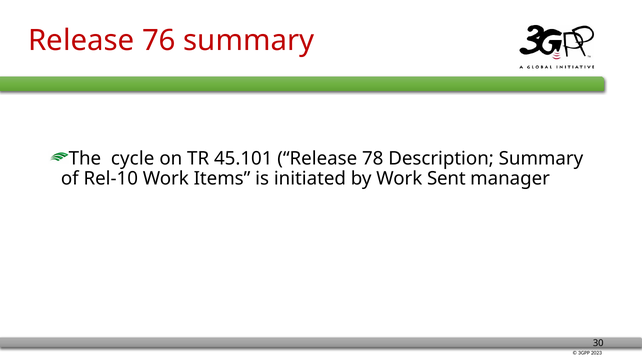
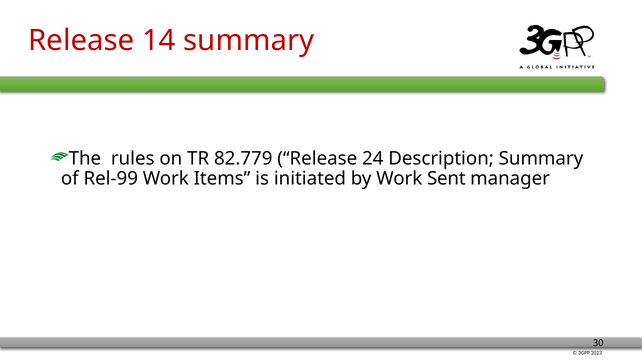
76: 76 -> 14
cycle: cycle -> rules
45.101: 45.101 -> 82.779
78: 78 -> 24
Rel-10: Rel-10 -> Rel-99
